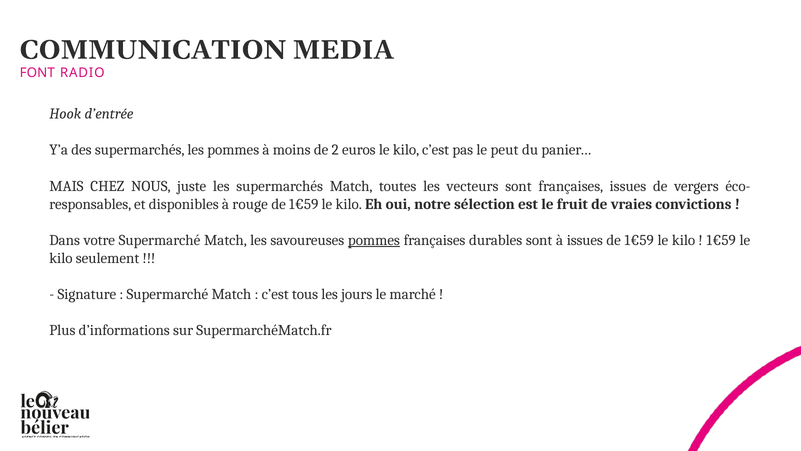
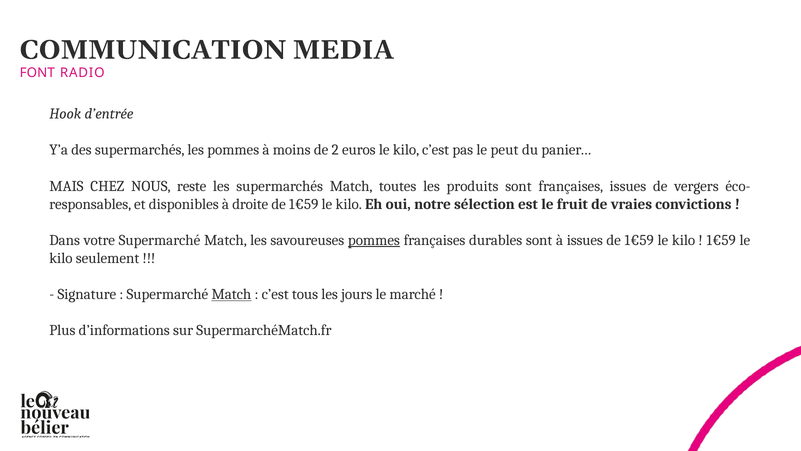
juste: juste -> reste
vecteurs: vecteurs -> produits
rouge: rouge -> droite
Match at (231, 294) underline: none -> present
